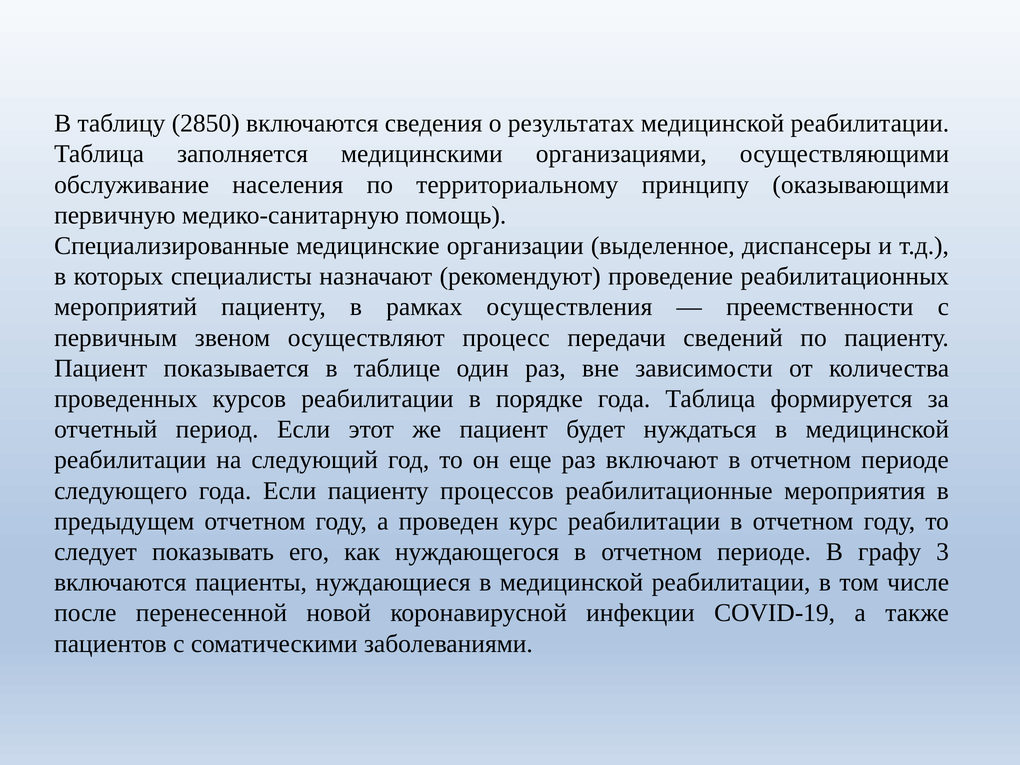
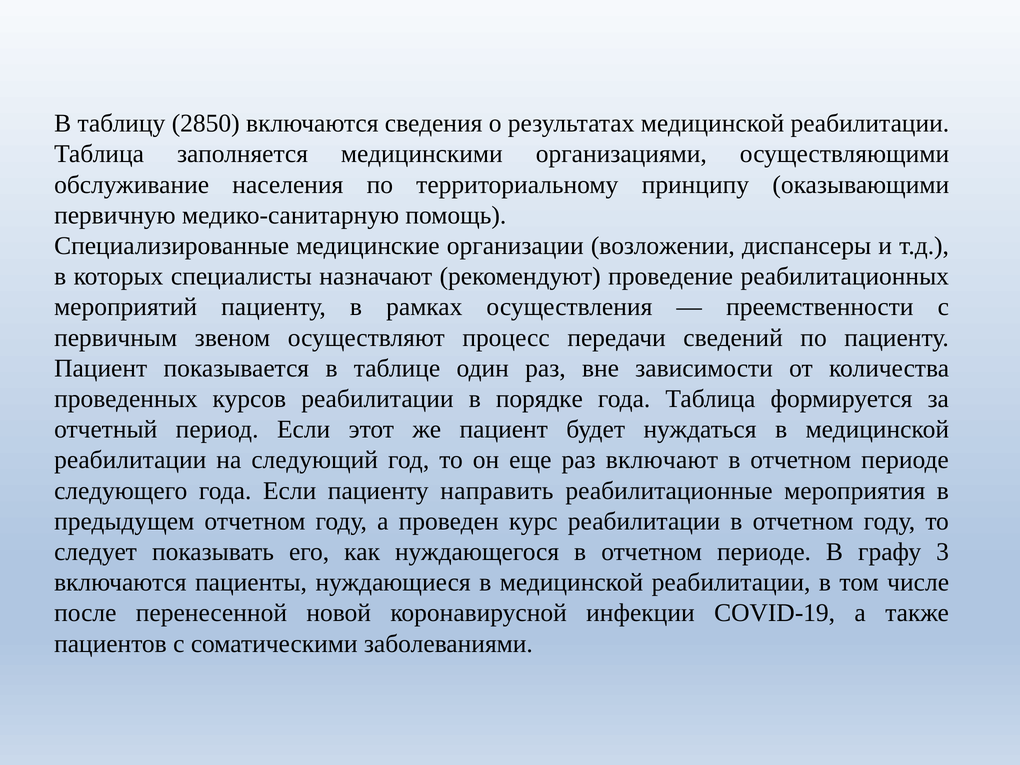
выделенное: выделенное -> возложении
процессов: процессов -> направить
